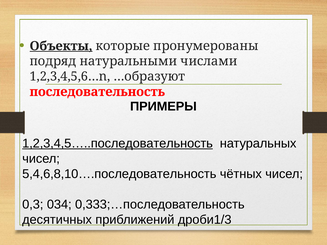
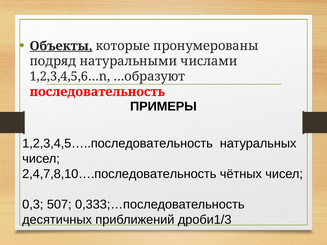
1,2,3,4,5…..последовательность underline: present -> none
5,4,6,8,10….последовательность: 5,4,6,8,10….последовательность -> 2,4,7,8,10….последовательность
034: 034 -> 507
